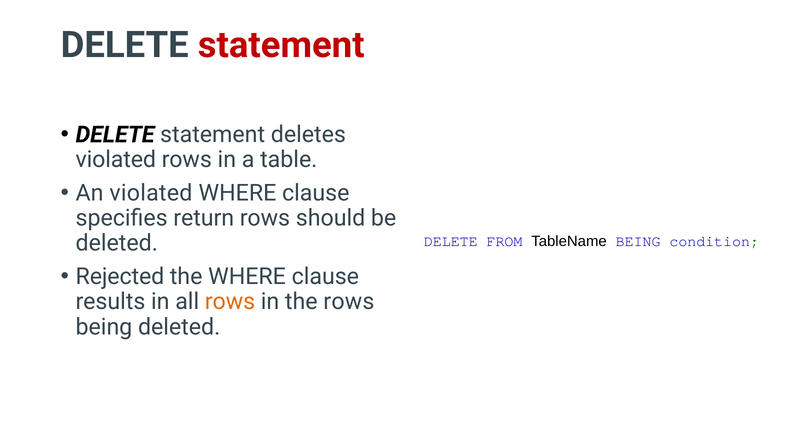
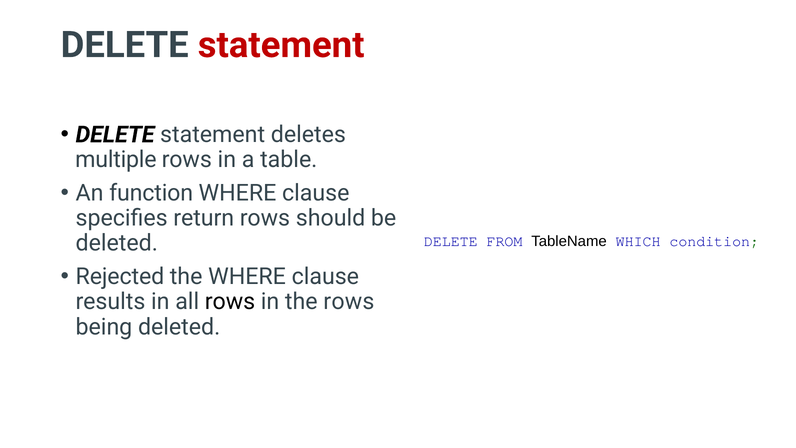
violated at (116, 160): violated -> multiple
An violated: violated -> function
TableName BEING: BEING -> WHICH
rows at (230, 302) colour: orange -> black
